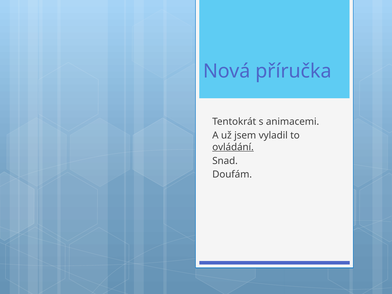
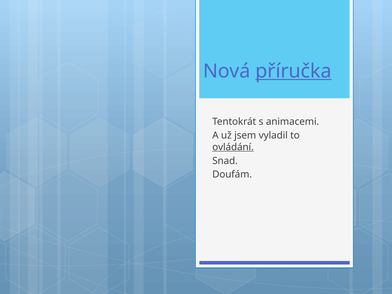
příručka underline: none -> present
